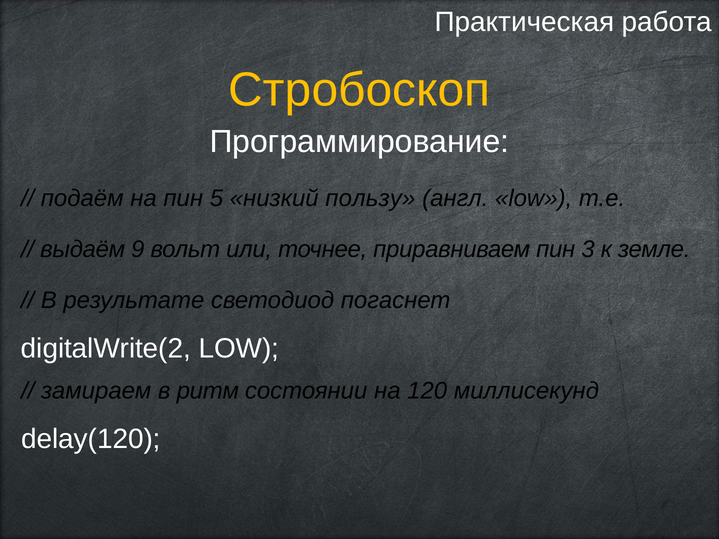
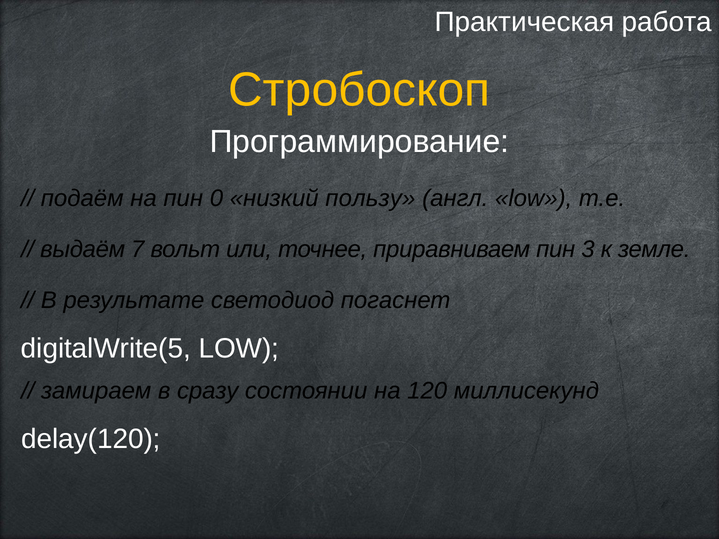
5: 5 -> 0
9: 9 -> 7
digitalWrite(2: digitalWrite(2 -> digitalWrite(5
ритм: ритм -> сразу
